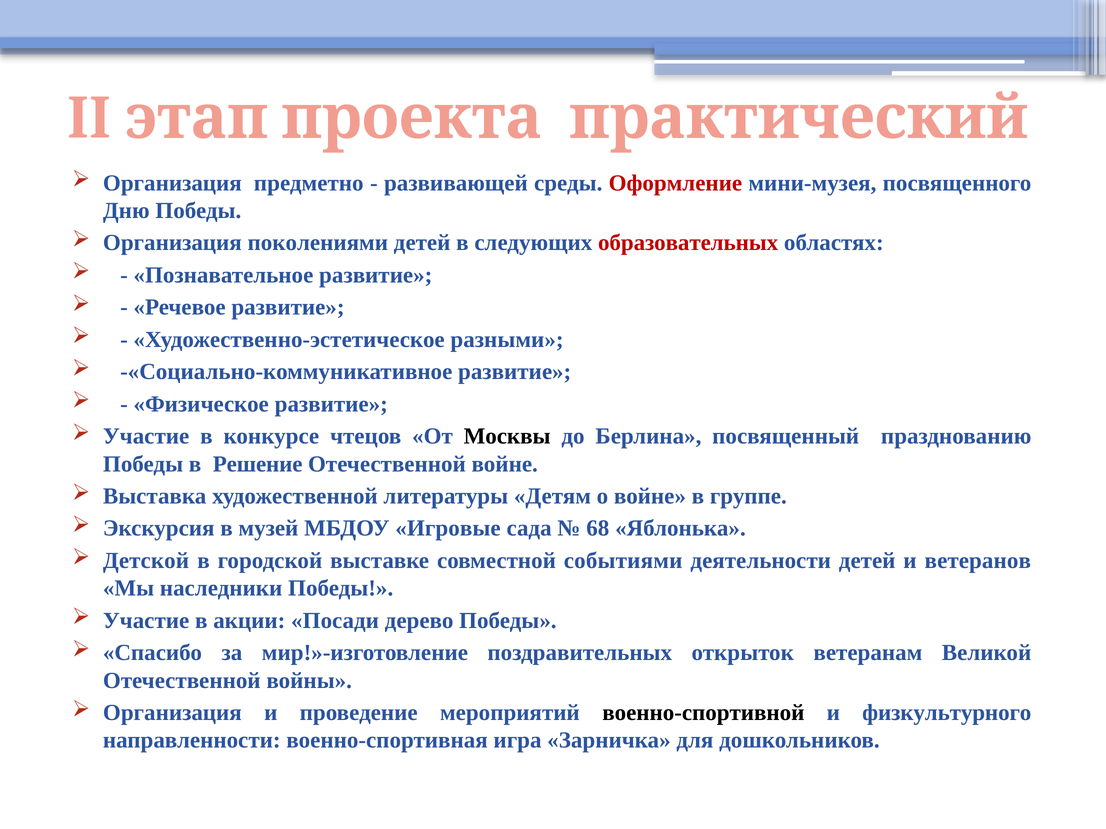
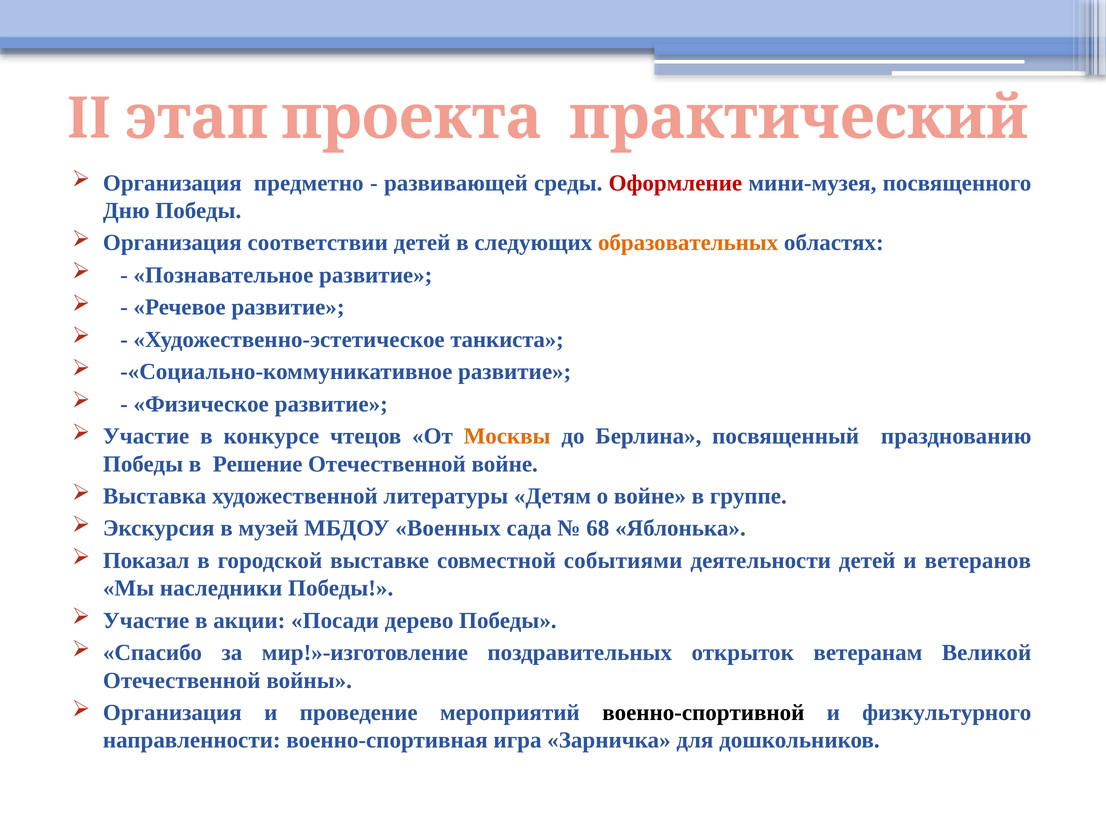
поколениями: поколениями -> соответствии
образовательных colour: red -> orange
разными: разными -> танкиста
Москвы colour: black -> orange
Игровые: Игровые -> Военных
Детской: Детской -> Показал
